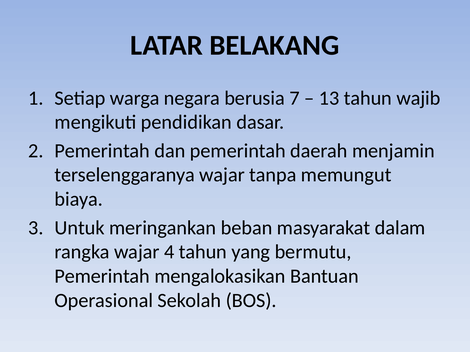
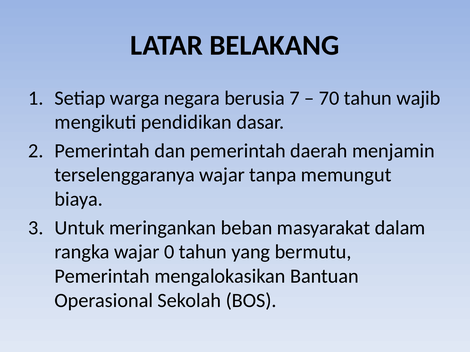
13: 13 -> 70
4: 4 -> 0
